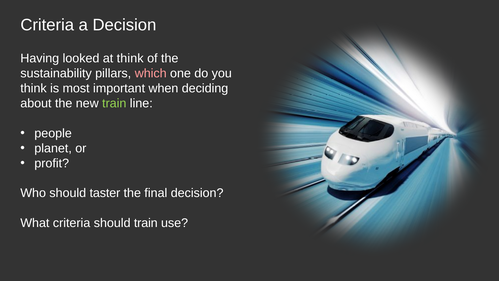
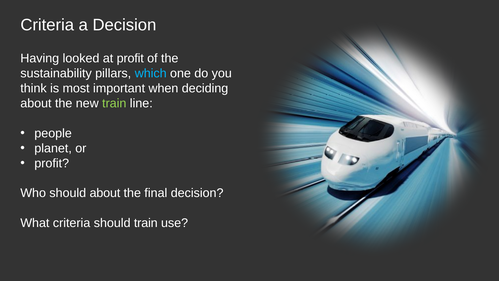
at think: think -> profit
which colour: pink -> light blue
should taster: taster -> about
